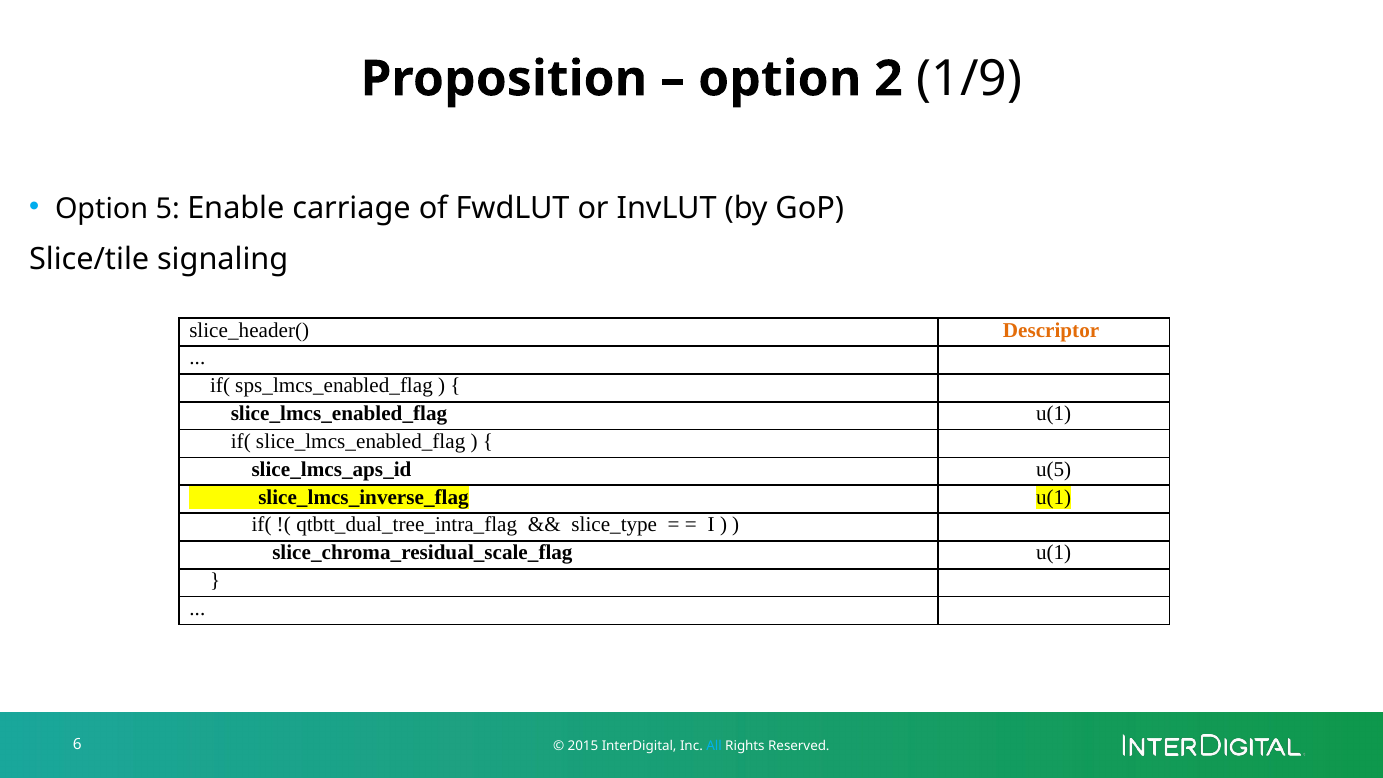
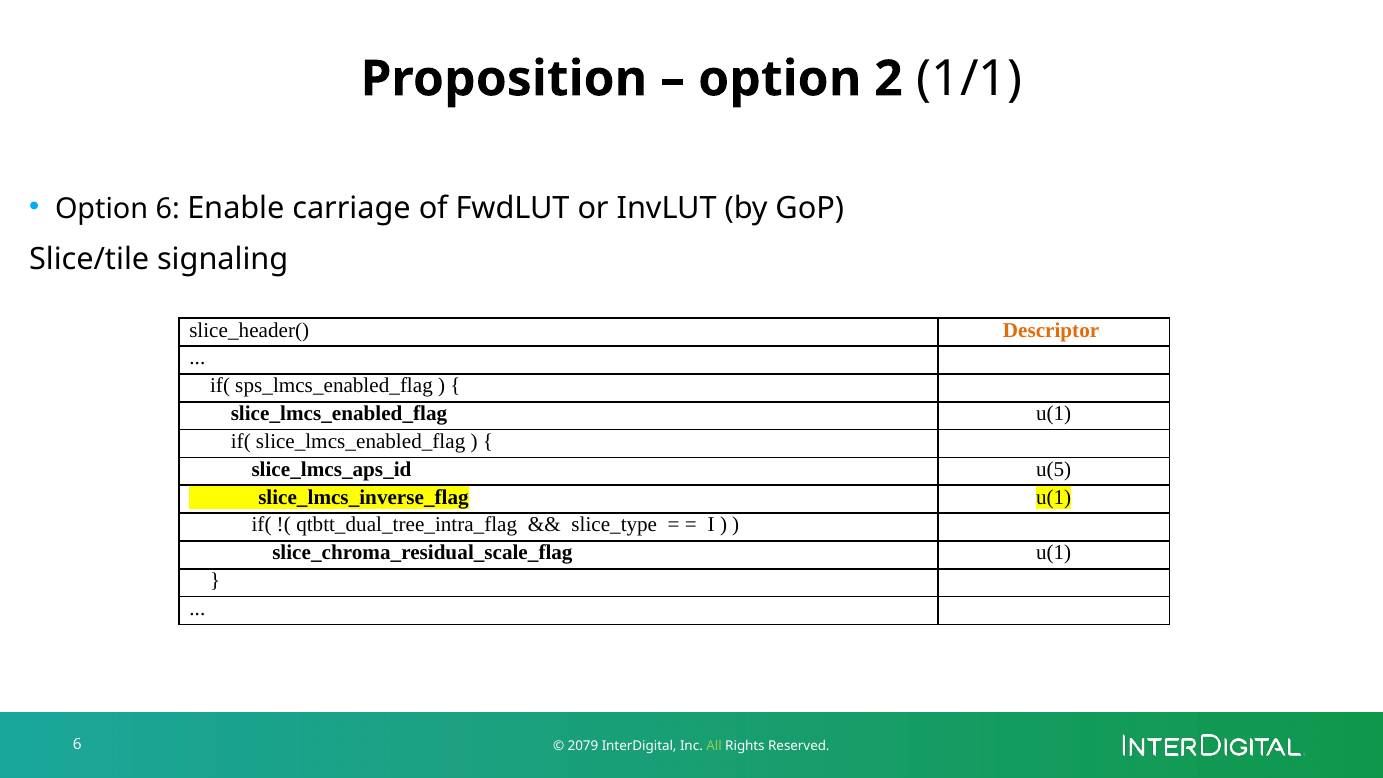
1/9: 1/9 -> 1/1
Option 5: 5 -> 6
2015: 2015 -> 2079
All colour: light blue -> light green
